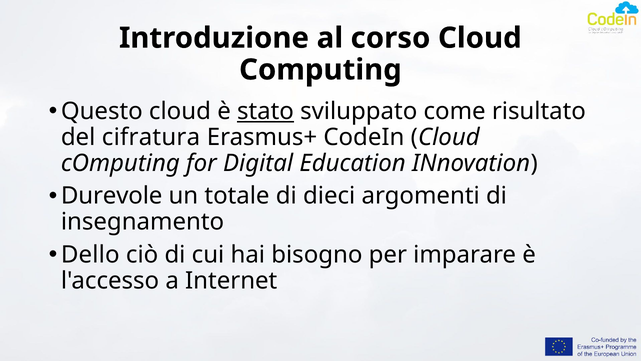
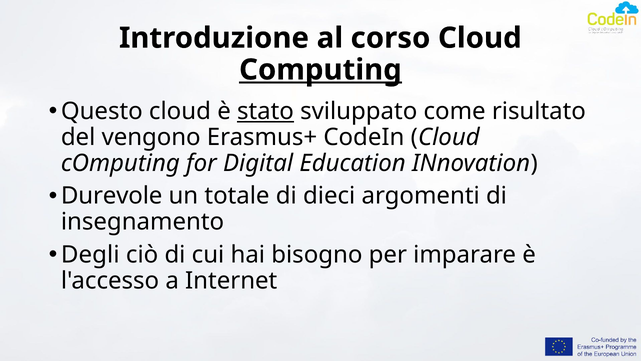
Computing at (320, 70) underline: none -> present
cifratura: cifratura -> vengono
Dello: Dello -> Degli
